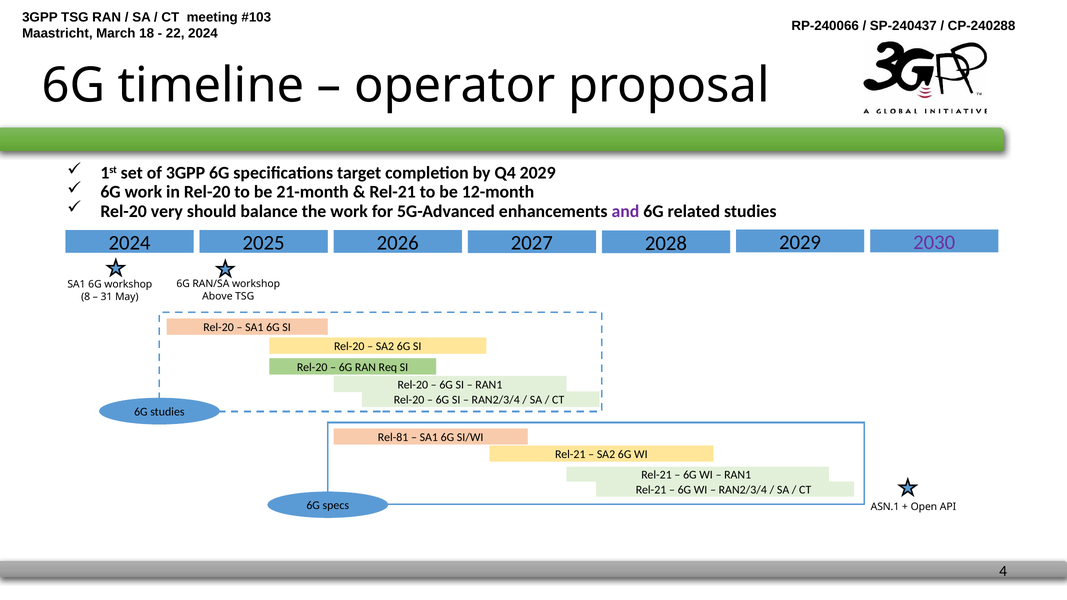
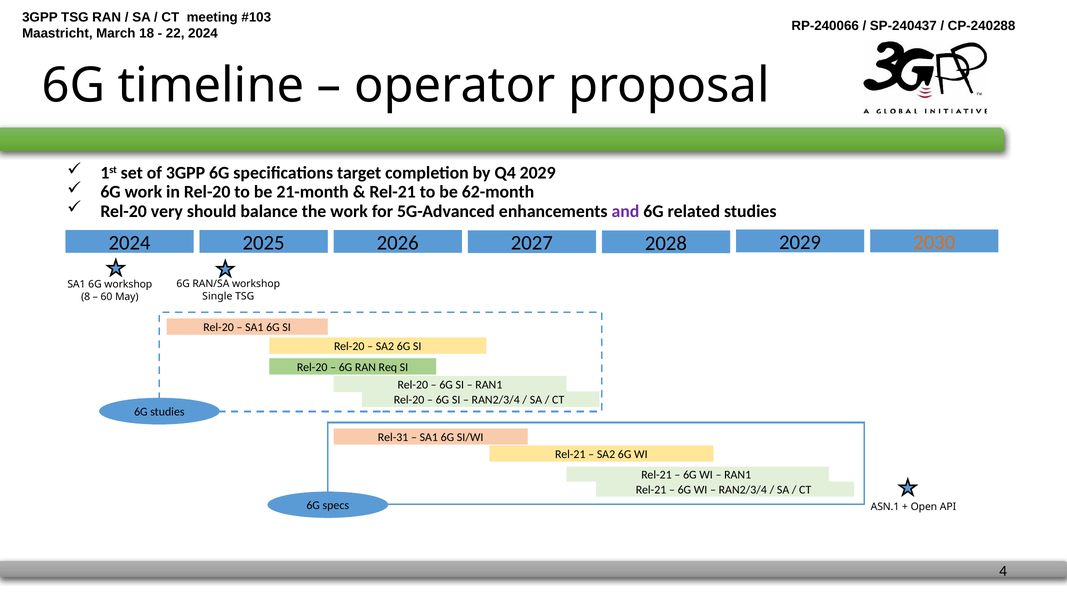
12-month: 12-month -> 62-month
2030 colour: purple -> orange
Above: Above -> Single
31: 31 -> 60
Rel-81: Rel-81 -> Rel-31
